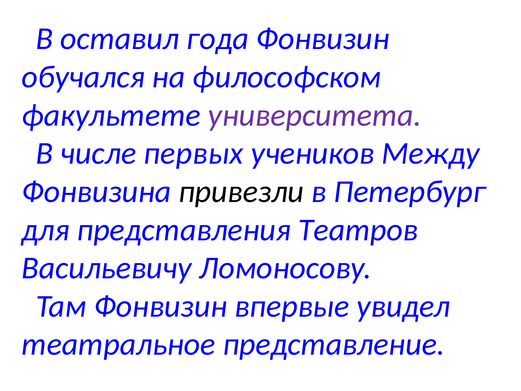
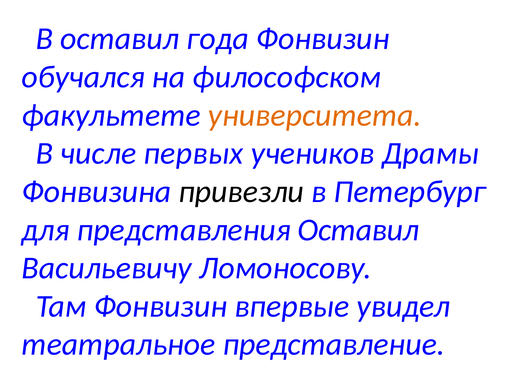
университета colour: purple -> orange
Между: Между -> Драмы
представления Театров: Театров -> Оставил
